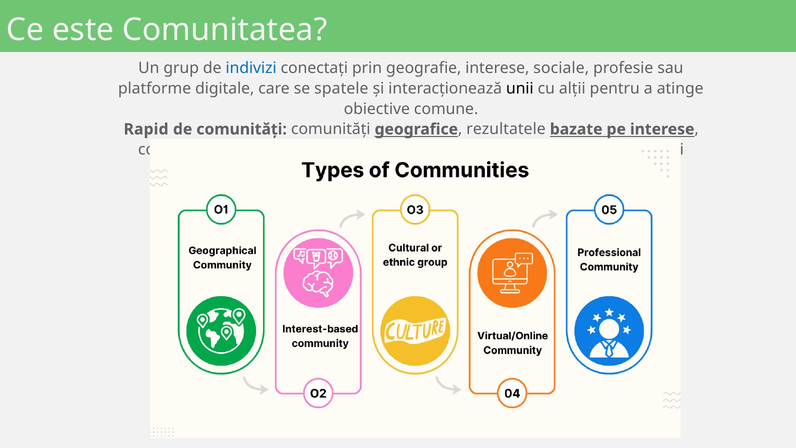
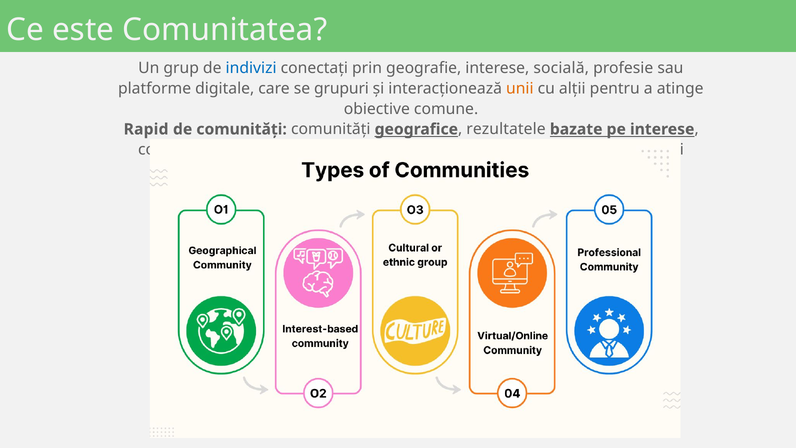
sociale: sociale -> socială
spatele: spatele -> grupuri
unii colour: black -> orange
